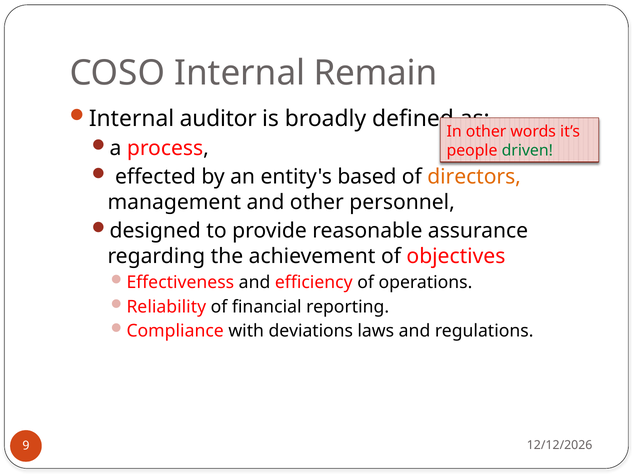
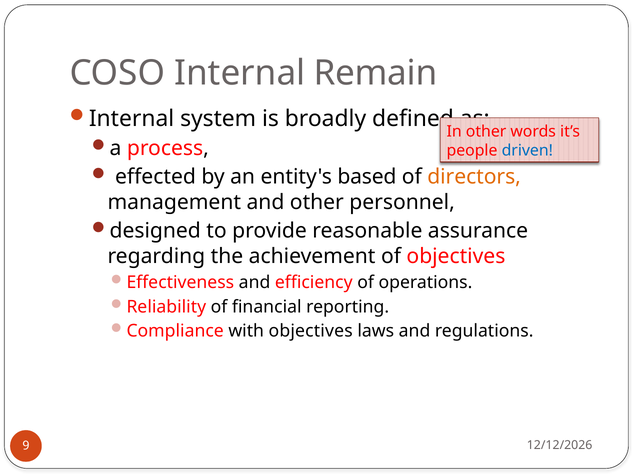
auditor: auditor -> system
driven colour: green -> blue
with deviations: deviations -> objectives
